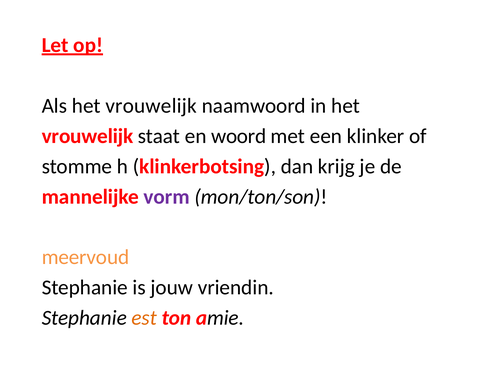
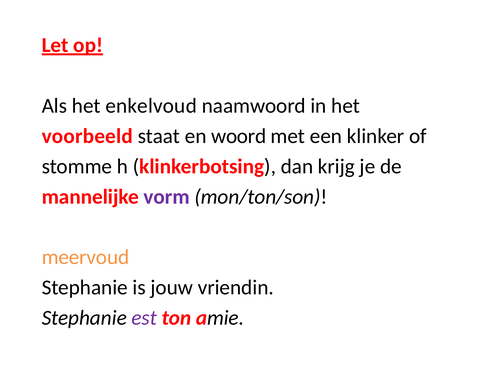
Als het vrouwelijk: vrouwelijk -> enkelvoud
vrouwelijk at (88, 136): vrouwelijk -> voorbeeld
est colour: orange -> purple
